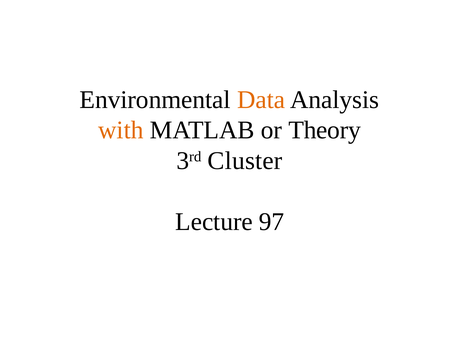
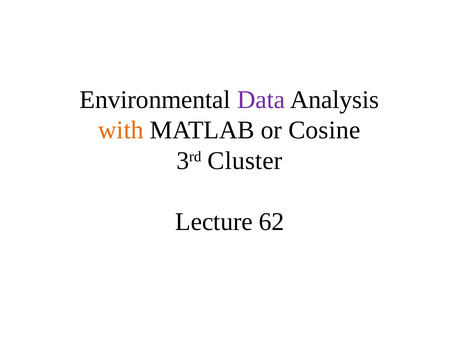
Data colour: orange -> purple
Theory: Theory -> Cosine
97: 97 -> 62
